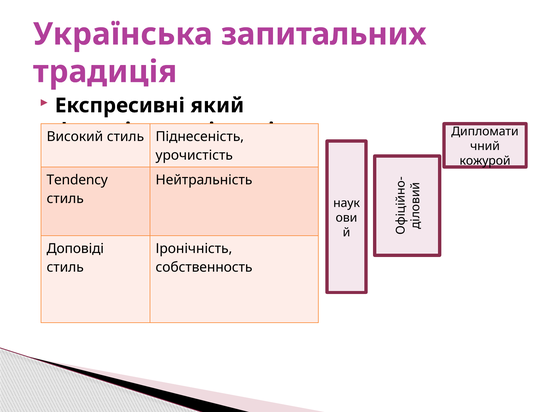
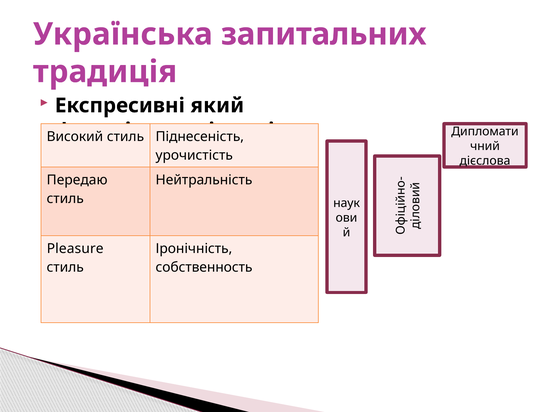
кожурой: кожурой -> дієслова
Tendency: Tendency -> Передаю
Доповіді: Доповіді -> Pleasure
